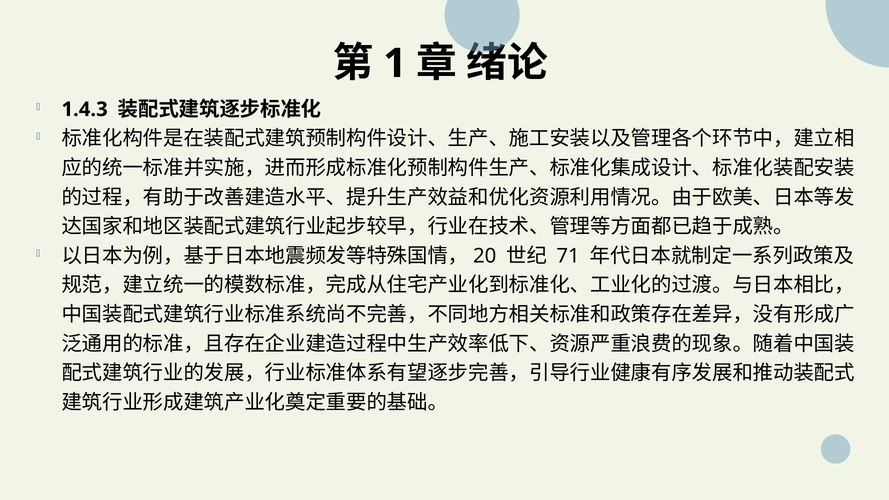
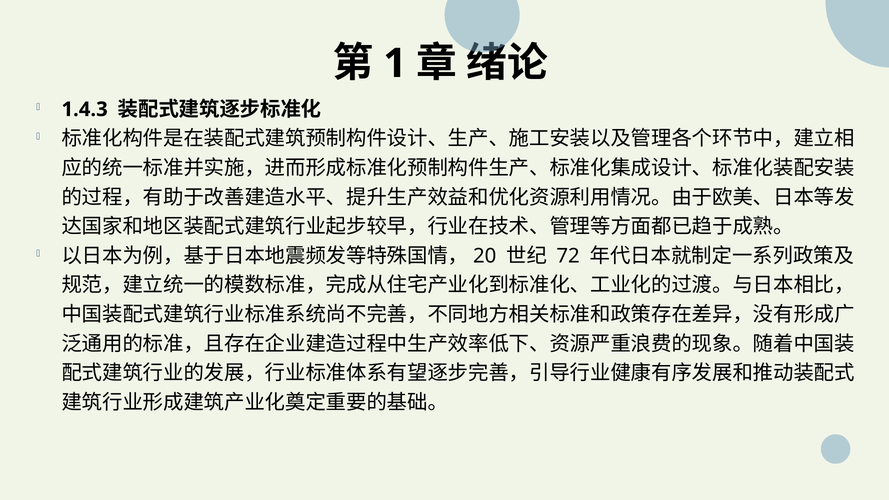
71: 71 -> 72
